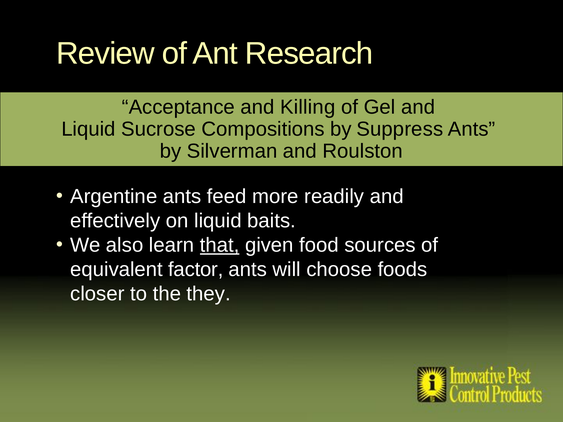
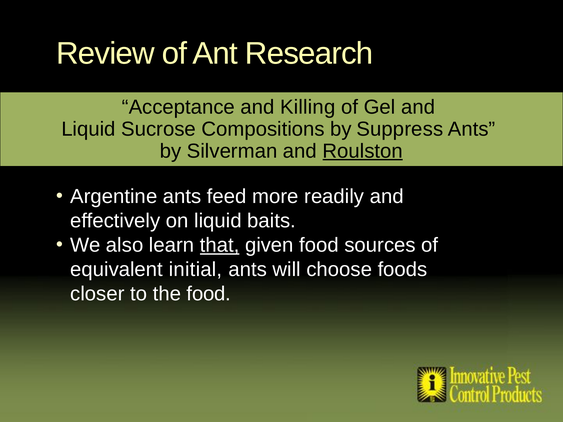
Roulston underline: none -> present
factor: factor -> initial
the they: they -> food
